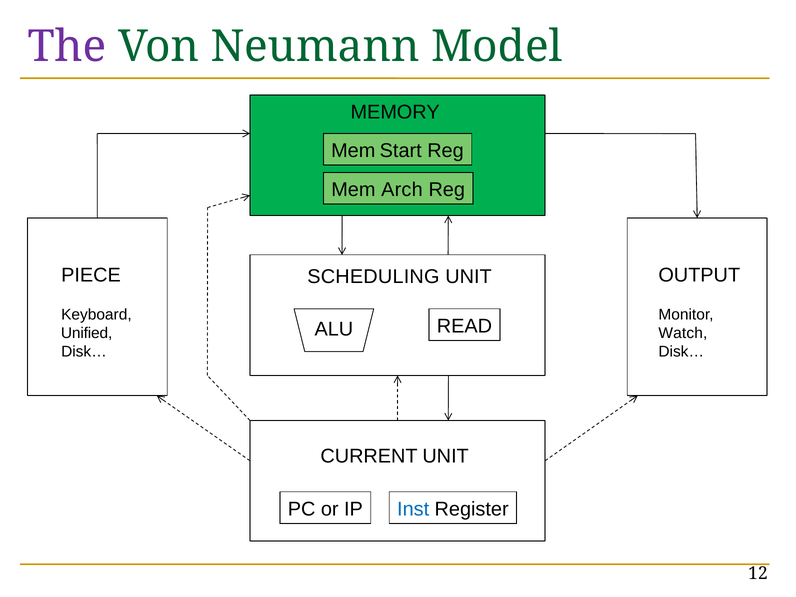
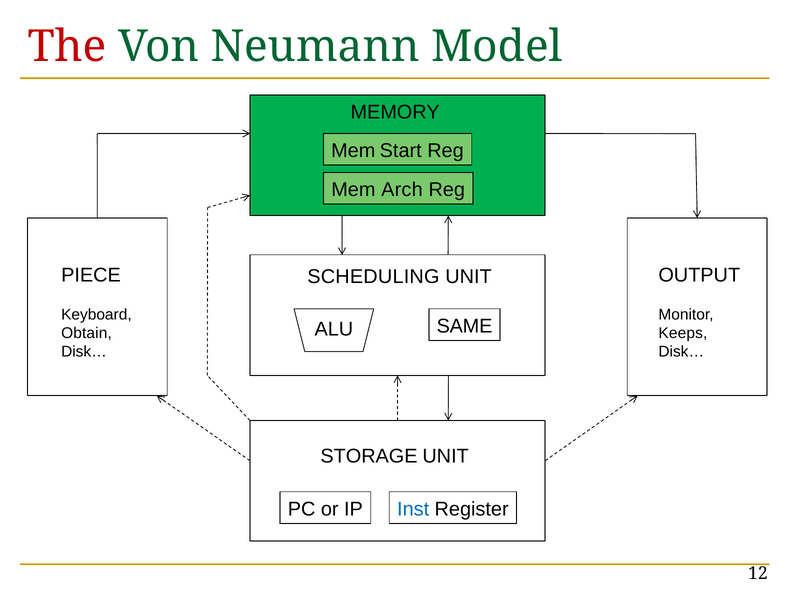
The colour: purple -> red
READ: READ -> SAME
Unified: Unified -> Obtain
Watch: Watch -> Keeps
CURRENT: CURRENT -> STORAGE
